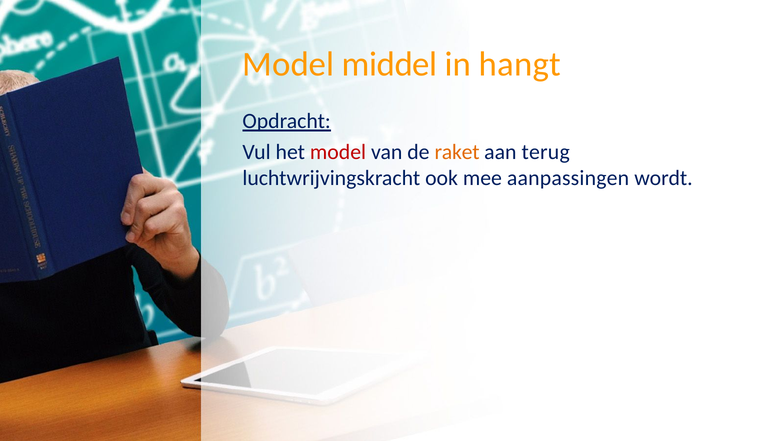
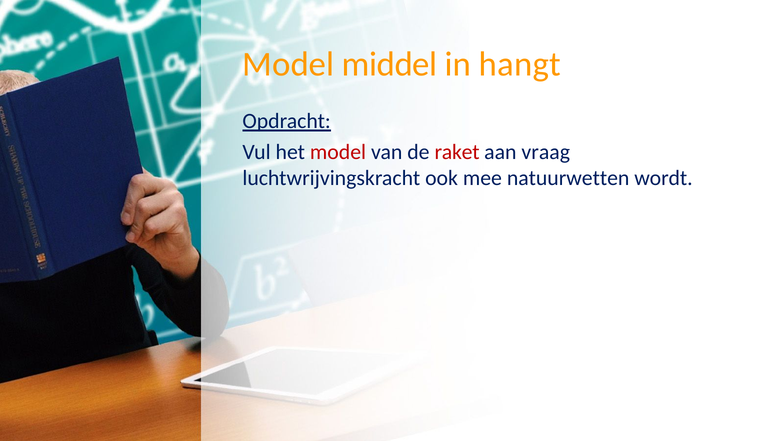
raket colour: orange -> red
terug: terug -> vraag
aanpassingen: aanpassingen -> natuurwetten
